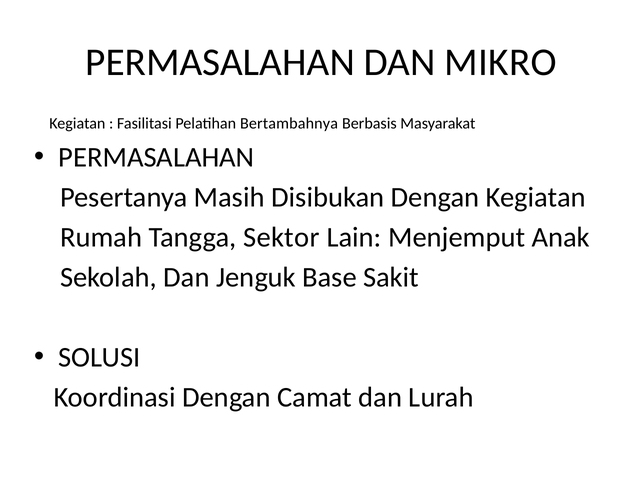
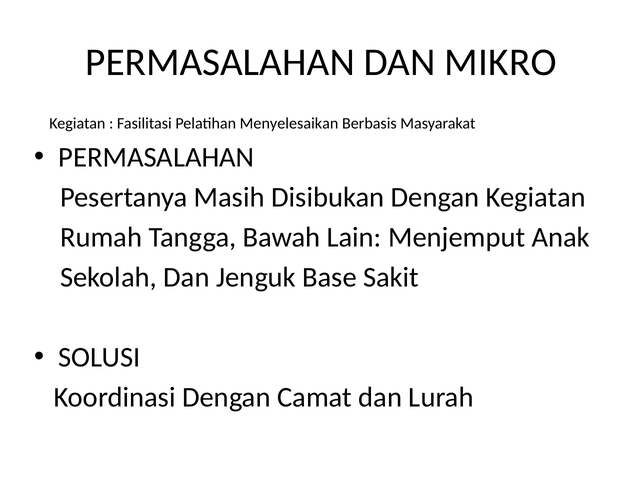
Bertambahnya: Bertambahnya -> Menyelesaikan
Sektor: Sektor -> Bawah
